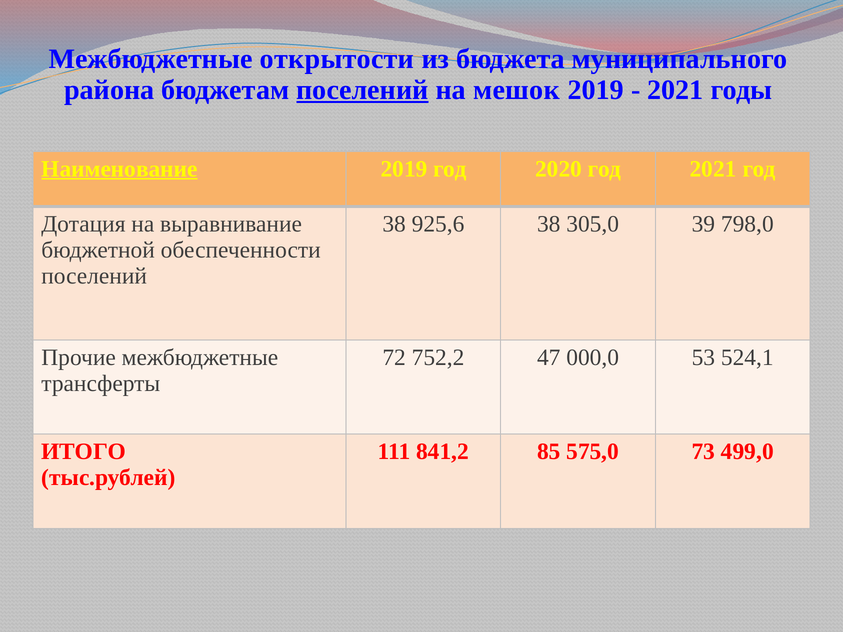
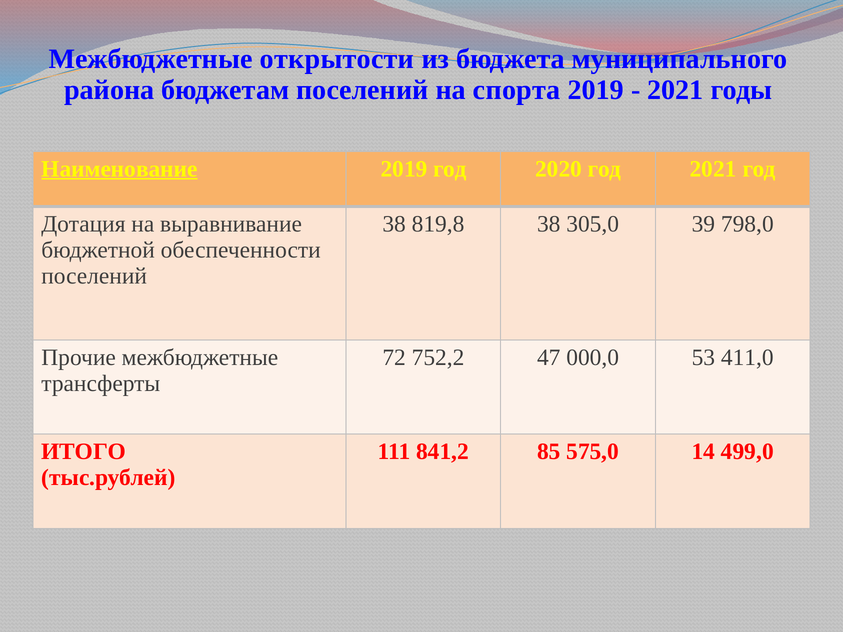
поселений at (362, 90) underline: present -> none
мешок: мешок -> спорта
925,6: 925,6 -> 819,8
524,1: 524,1 -> 411,0
73: 73 -> 14
